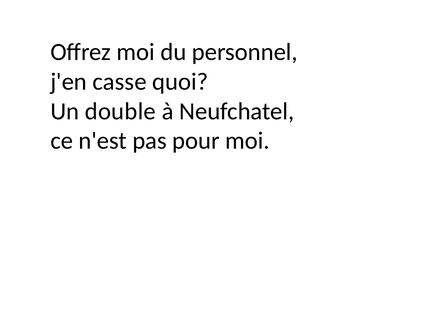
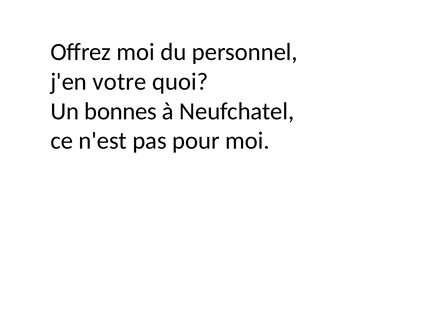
casse: casse -> votre
double: double -> bonnes
